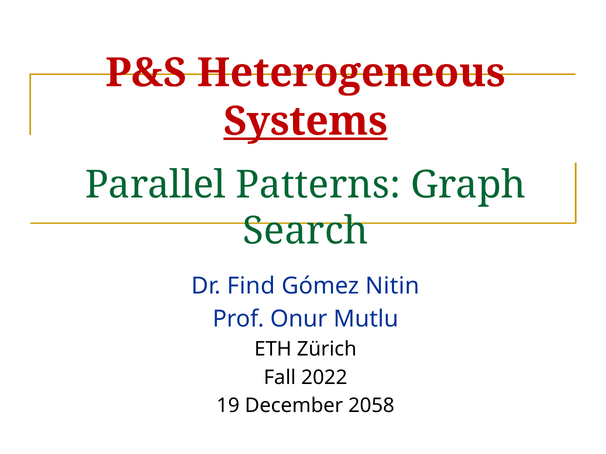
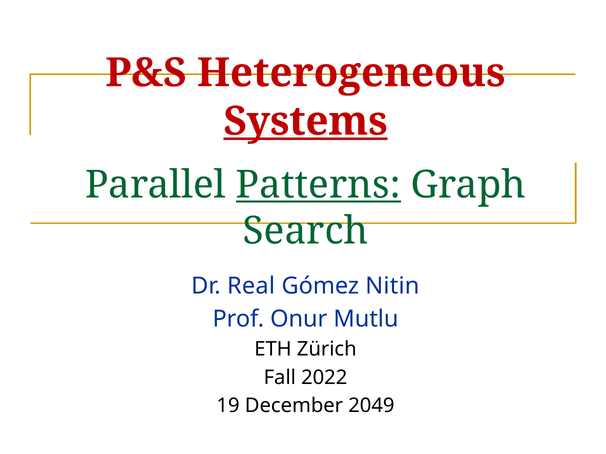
Patterns underline: none -> present
Find: Find -> Real
2058: 2058 -> 2049
